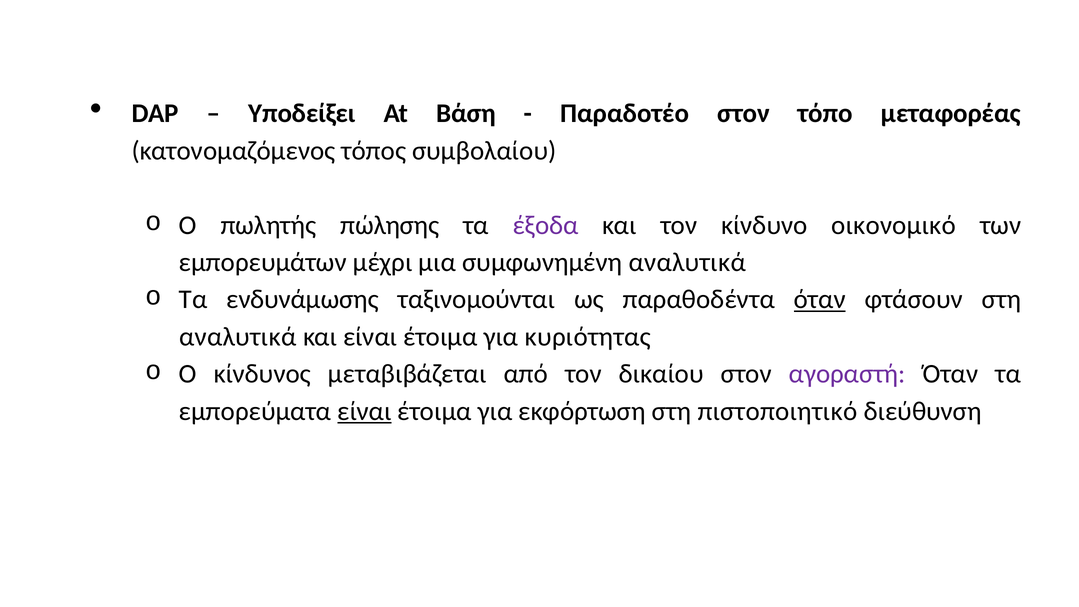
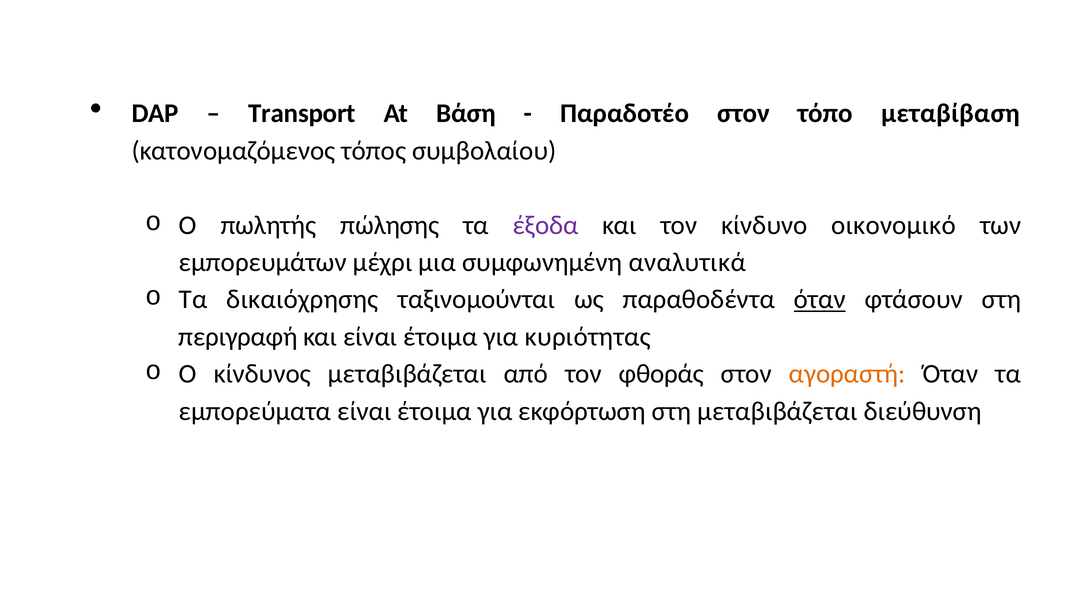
Υποδείξει: Υποδείξει -> Transport
μεταφορέας: μεταφορέας -> μεταβίβαση
ενδυνάμωσης: ενδυνάμωσης -> δικαιόχρησης
αναλυτικά at (238, 337): αναλυτικά -> περιγραφή
δικαίου: δικαίου -> φθοράς
αγοραστή colour: purple -> orange
είναι at (364, 411) underline: present -> none
στη πιστοποιητικό: πιστοποιητικό -> μεταβιβάζεται
